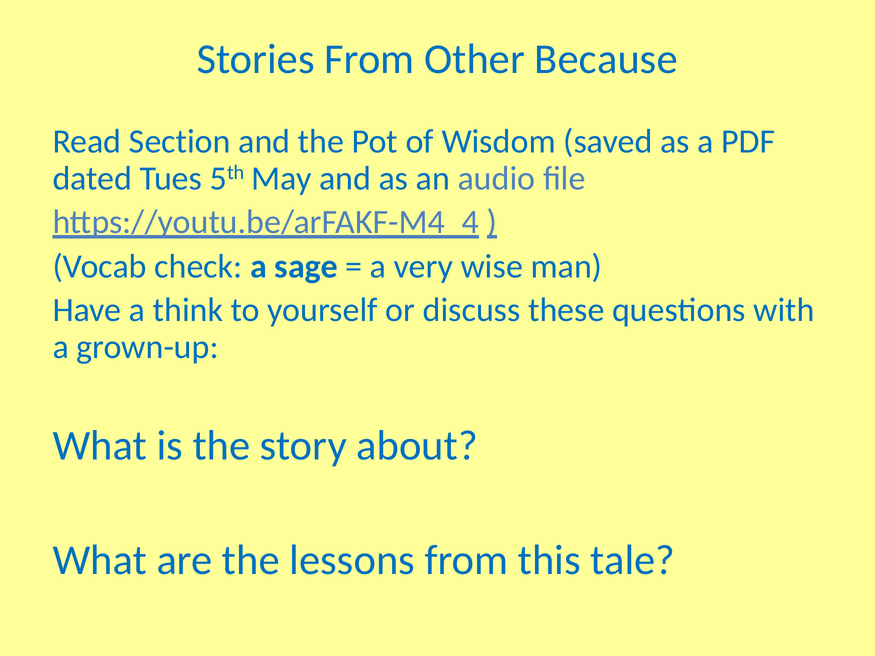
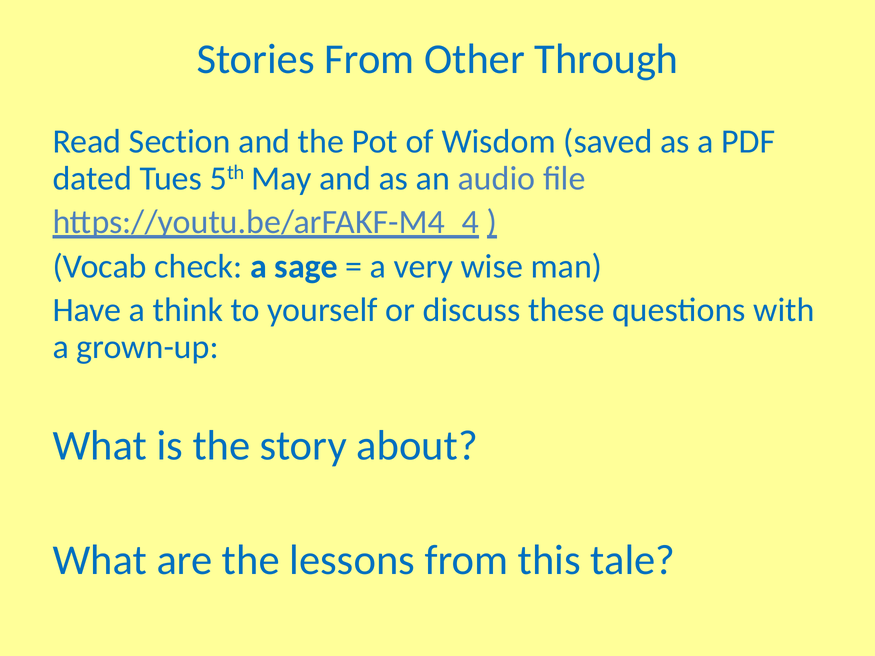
Because: Because -> Through
